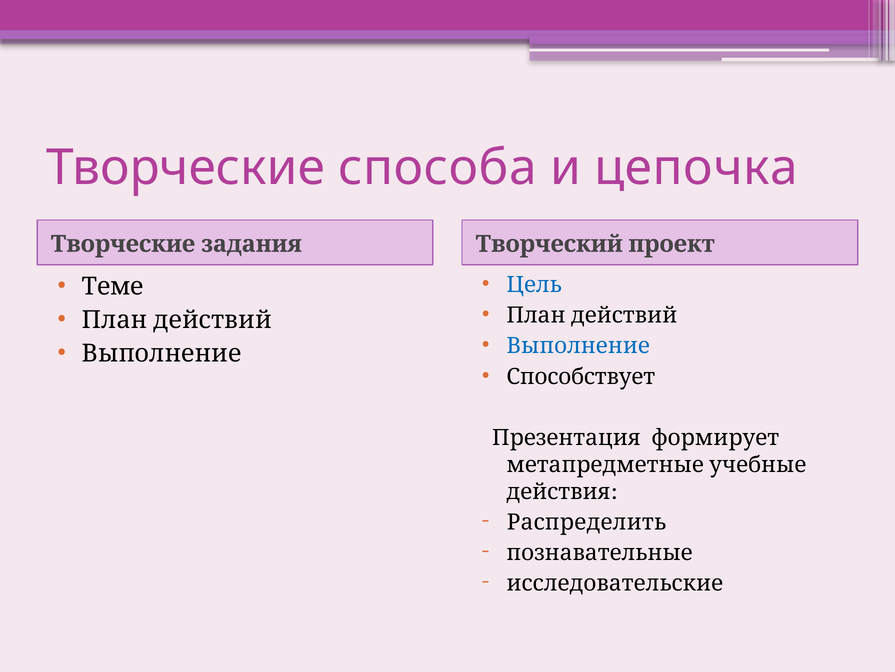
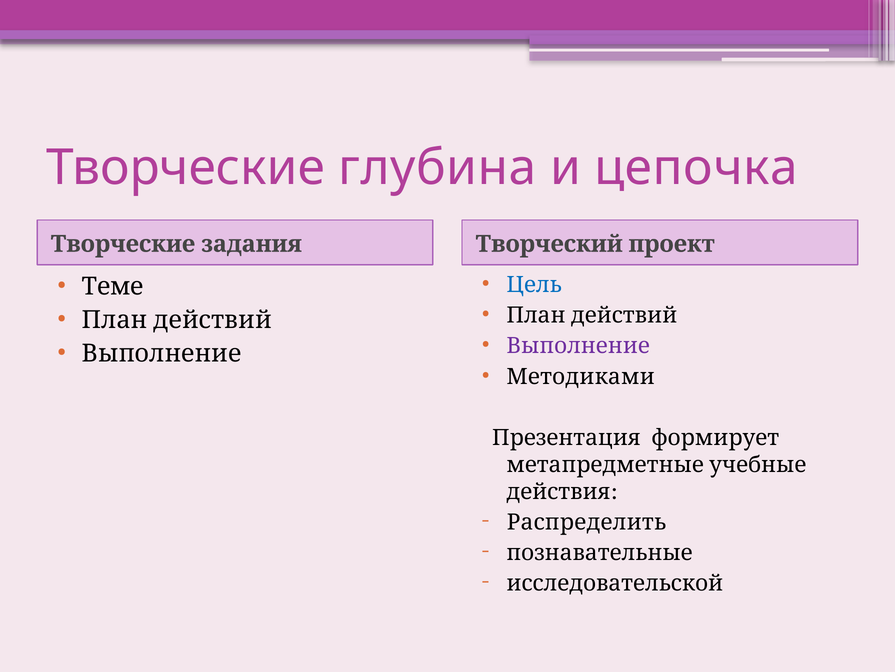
способа: способа -> глубина
Выполнение at (578, 346) colour: blue -> purple
Способствует: Способствует -> Методиками
исследовательские: исследовательские -> исследовательской
